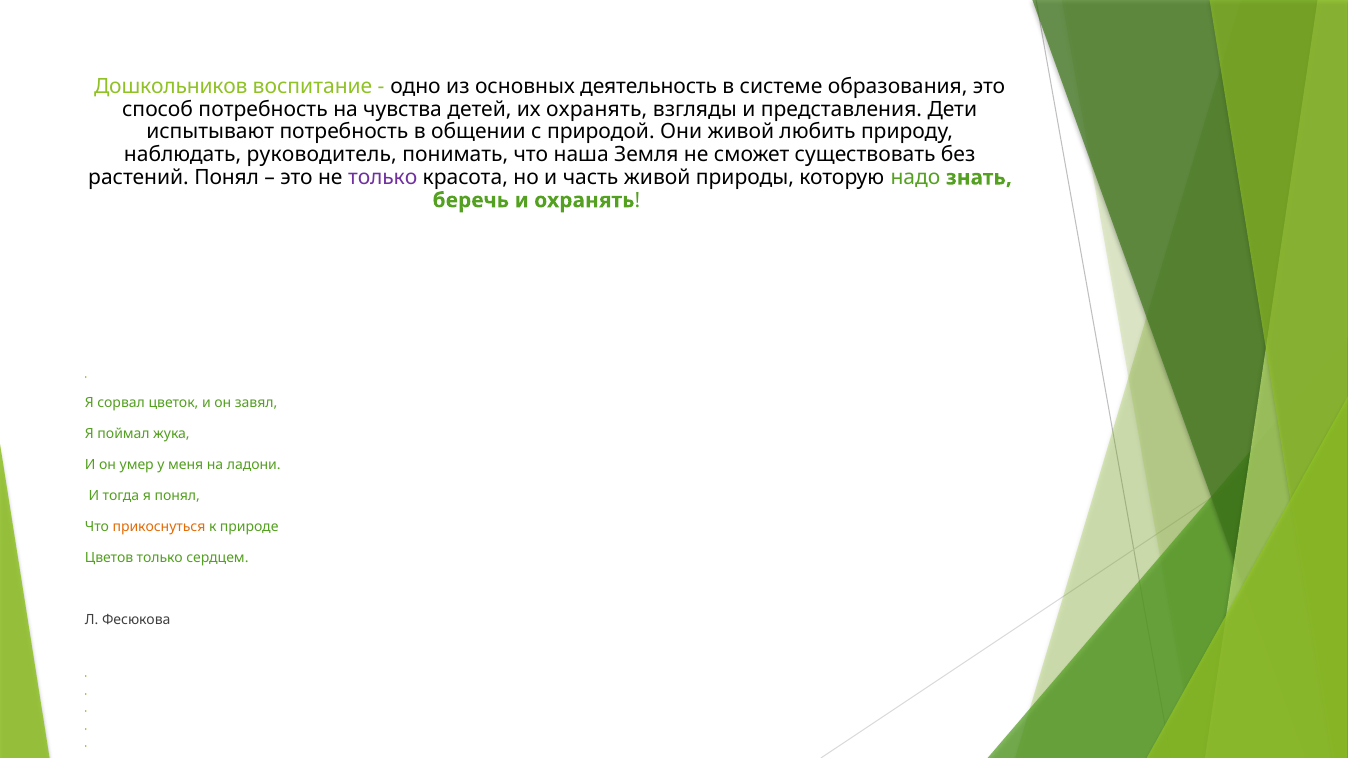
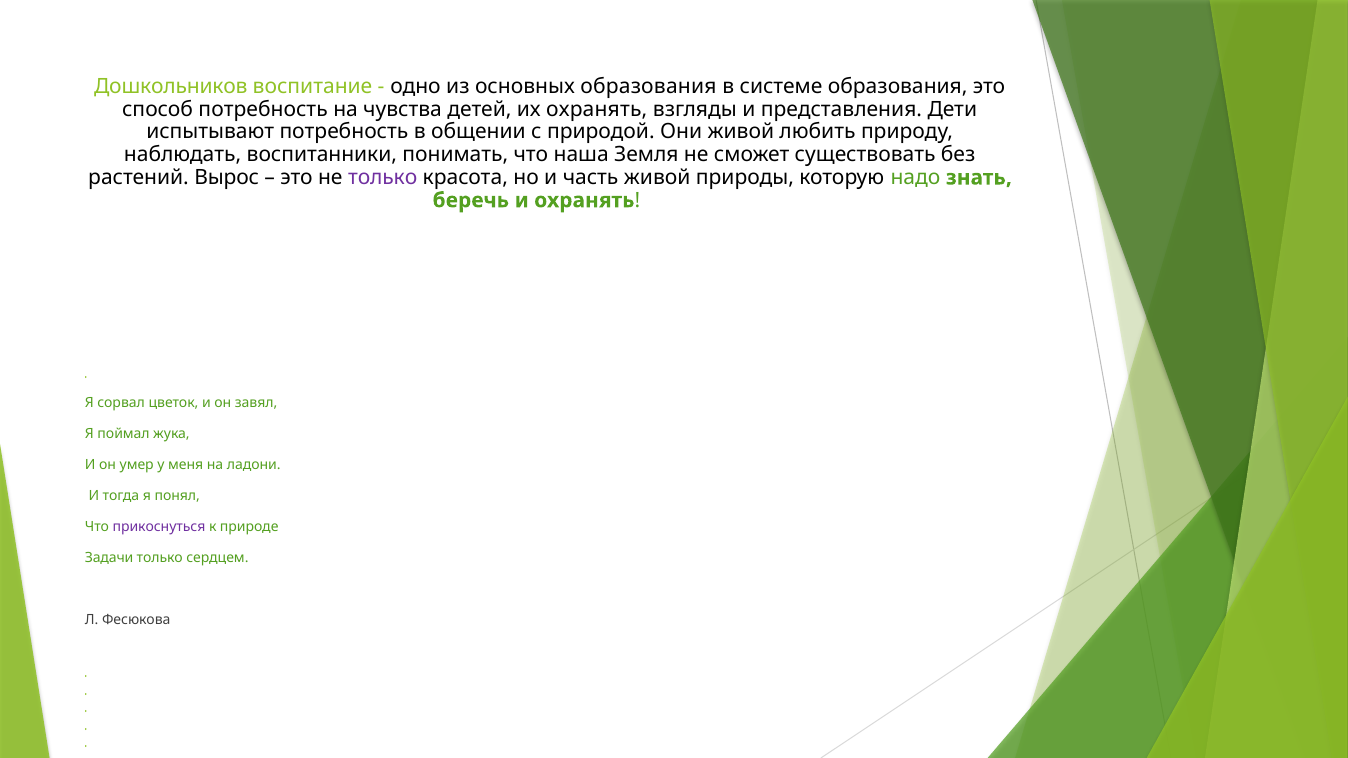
основных деятельность: деятельность -> образования
руководитель: руководитель -> воспитанники
растений Понял: Понял -> Вырос
прикоснуться colour: orange -> purple
Цветов: Цветов -> Задачи
